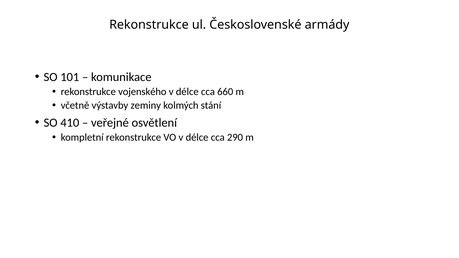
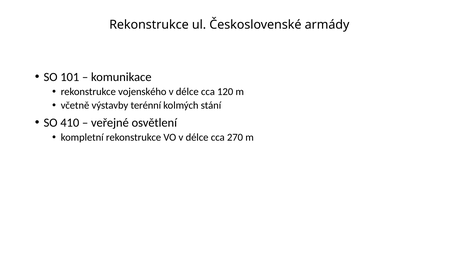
660: 660 -> 120
zeminy: zeminy -> terénní
290: 290 -> 270
